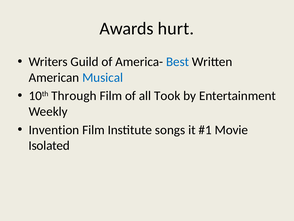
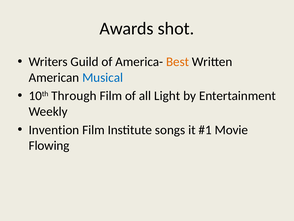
hurt: hurt -> shot
Best colour: blue -> orange
Took: Took -> Light
Isolated: Isolated -> Flowing
